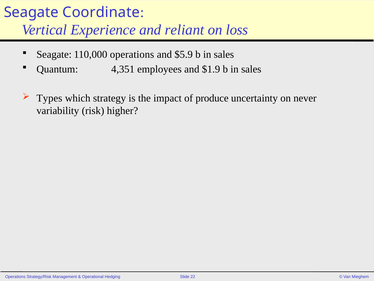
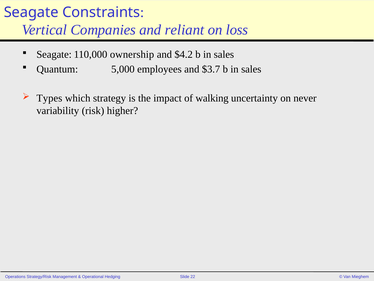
Coordinate: Coordinate -> Constraints
Experience: Experience -> Companies
operations at (132, 54): operations -> ownership
$5.9: $5.9 -> $4.2
4,351: 4,351 -> 5,000
$1.9: $1.9 -> $3.7
produce: produce -> walking
